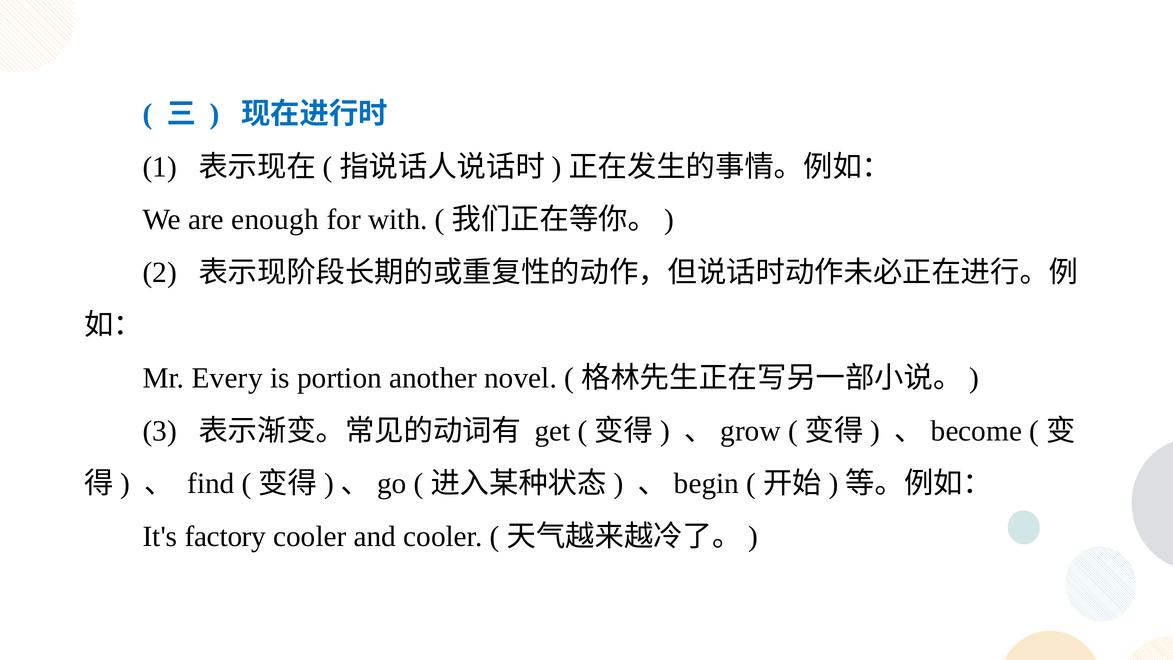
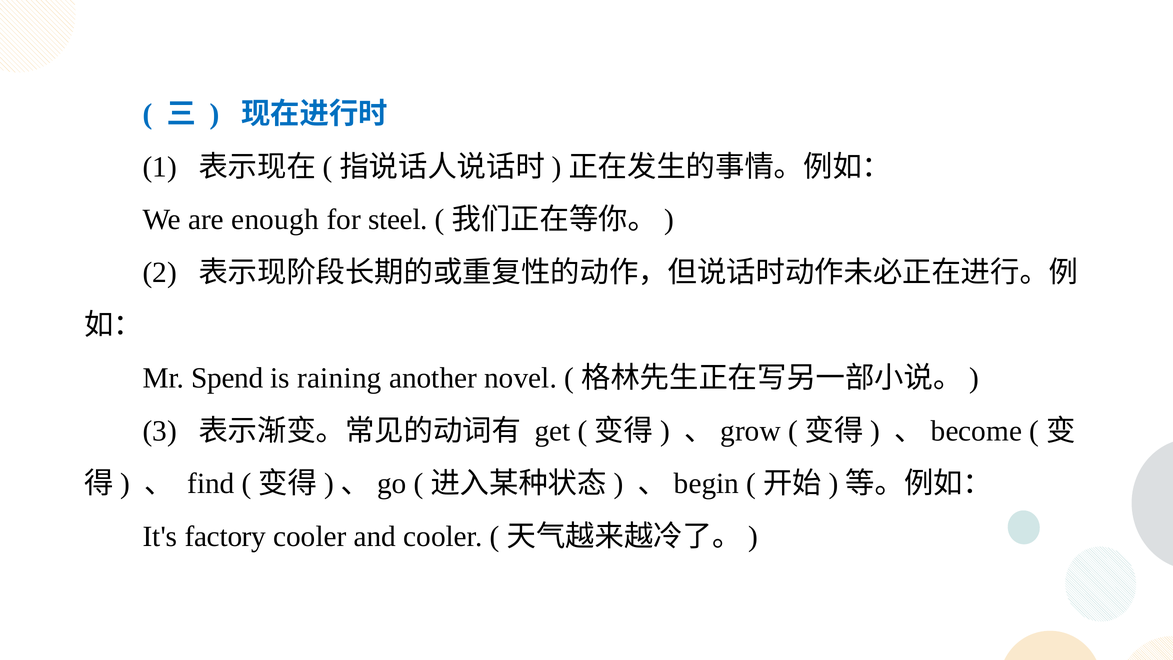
with: with -> steel
Every: Every -> Spend
portion: portion -> raining
